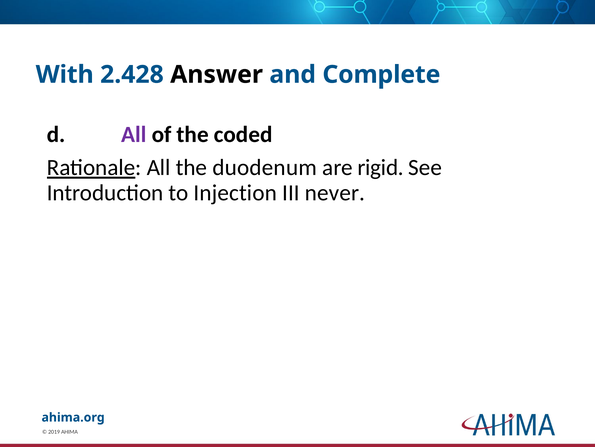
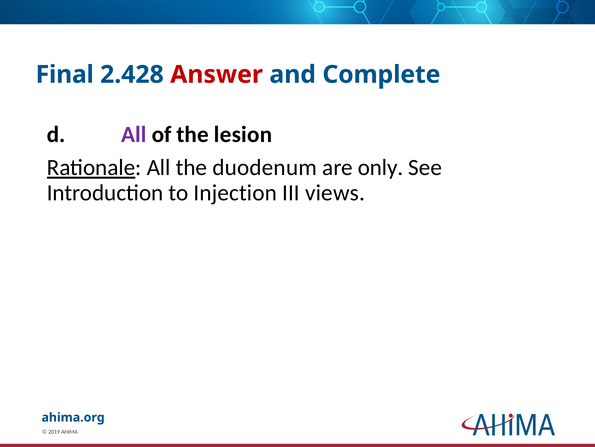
With: With -> Final
Answer colour: black -> red
coded: coded -> lesion
rigid: rigid -> only
never: never -> views
